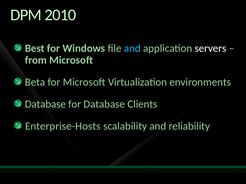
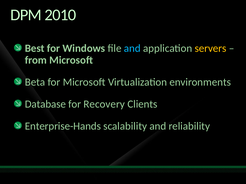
servers colour: white -> yellow
for Database: Database -> Recovery
Enterprise-Hosts: Enterprise-Hosts -> Enterprise-Hands
